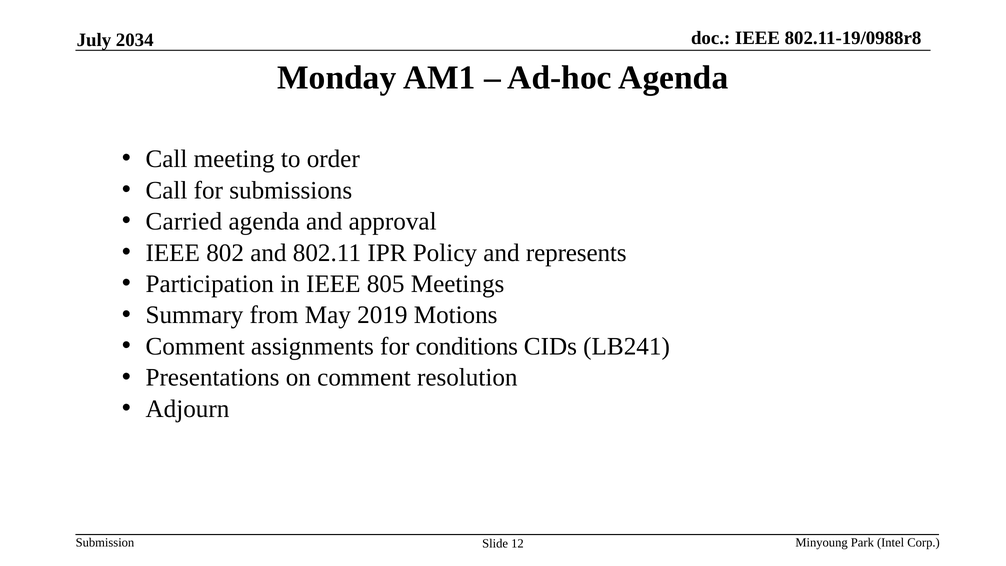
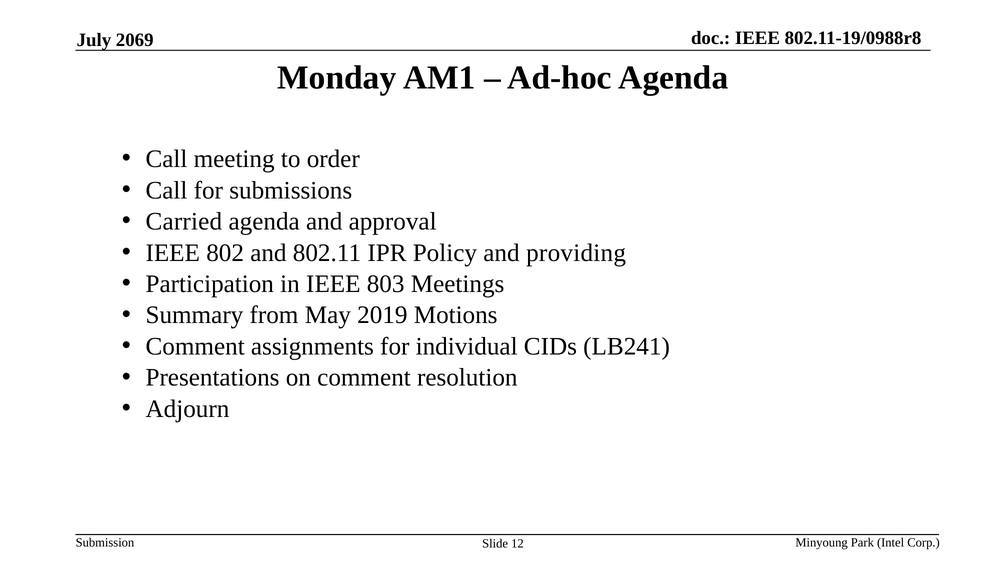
2034: 2034 -> 2069
represents: represents -> providing
805: 805 -> 803
conditions: conditions -> individual
